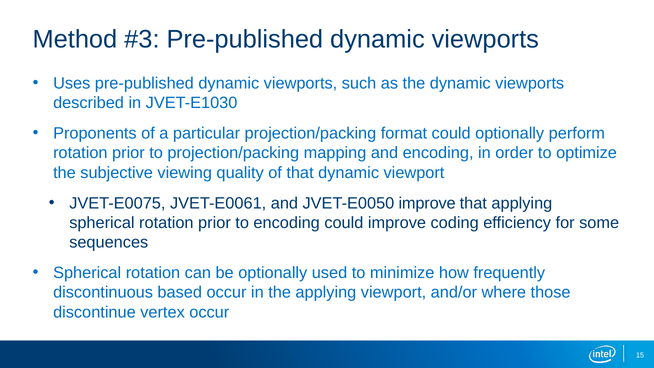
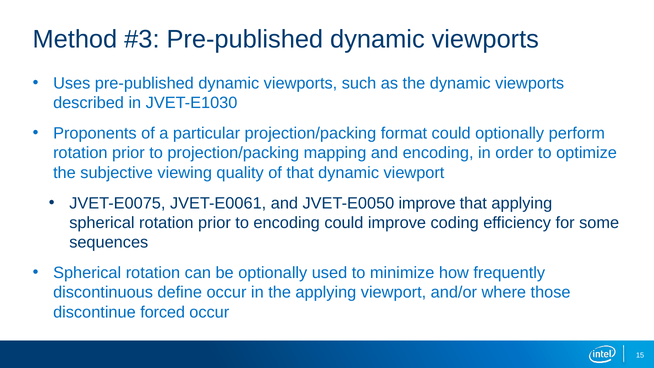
based: based -> define
vertex: vertex -> forced
